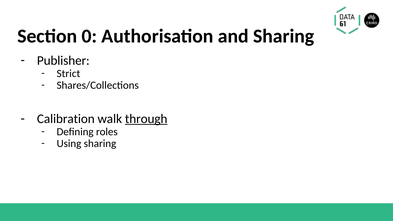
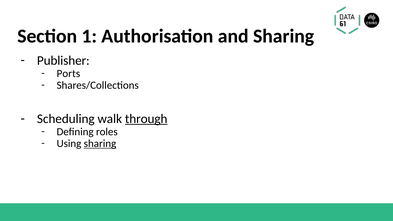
0: 0 -> 1
Strict: Strict -> Ports
Calibration: Calibration -> Scheduling
sharing at (100, 144) underline: none -> present
